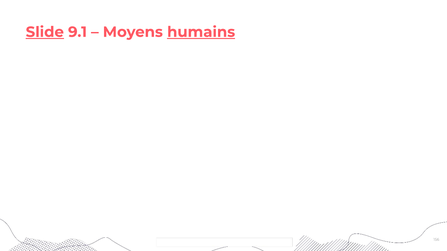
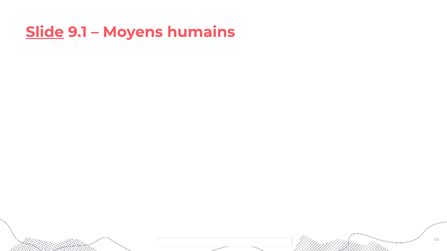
humains underline: present -> none
